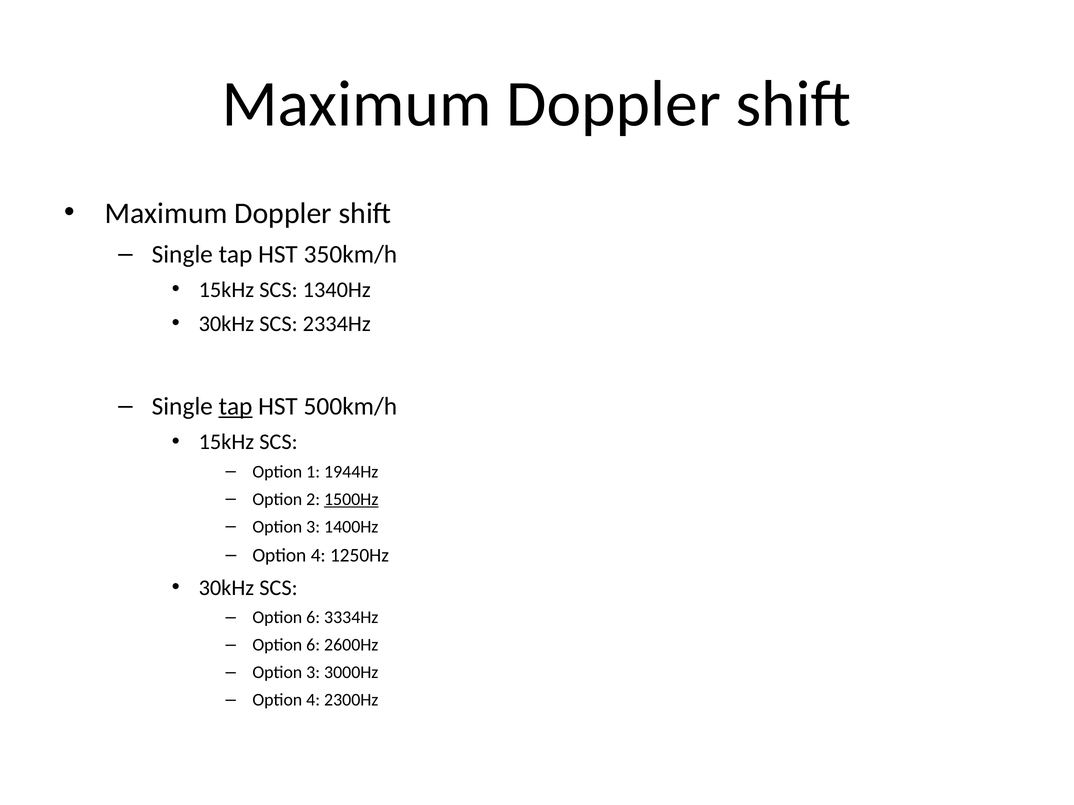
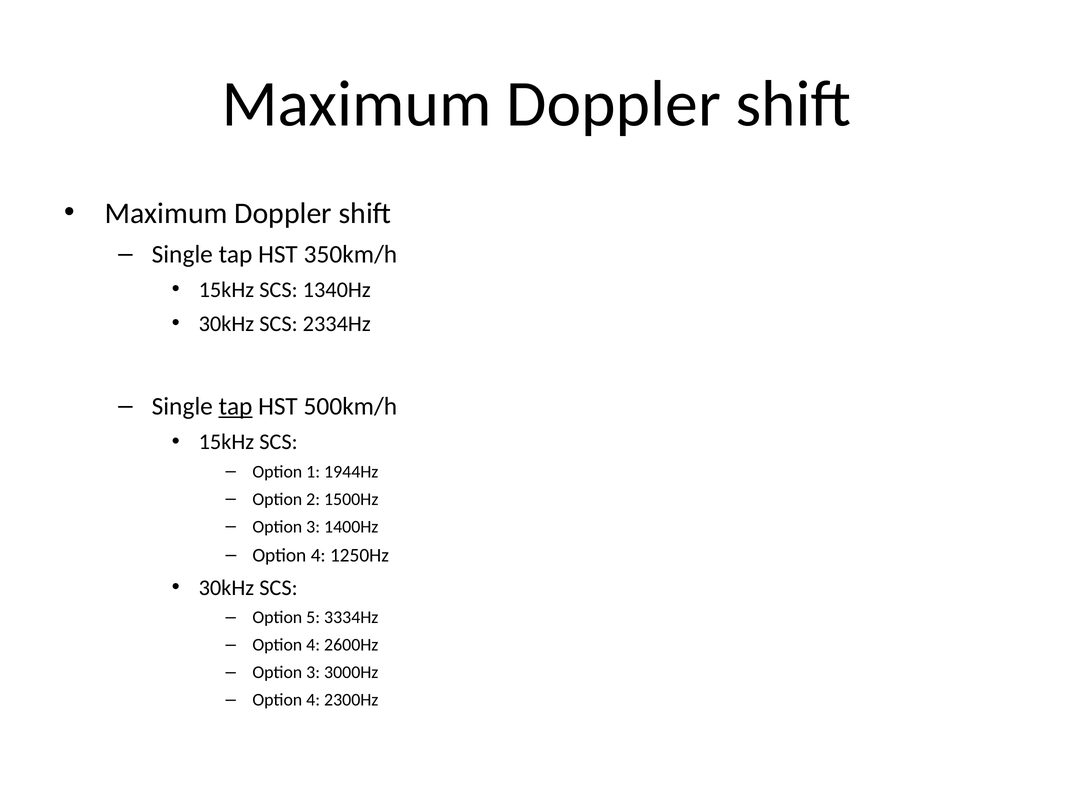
1500Hz underline: present -> none
6 at (313, 618): 6 -> 5
6 at (313, 645): 6 -> 4
